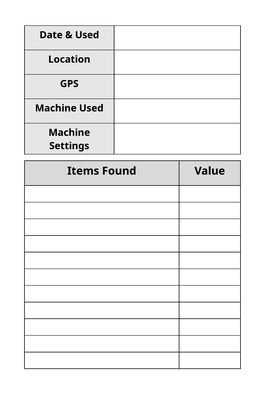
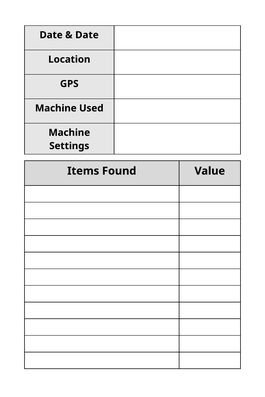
Used at (87, 35): Used -> Date
